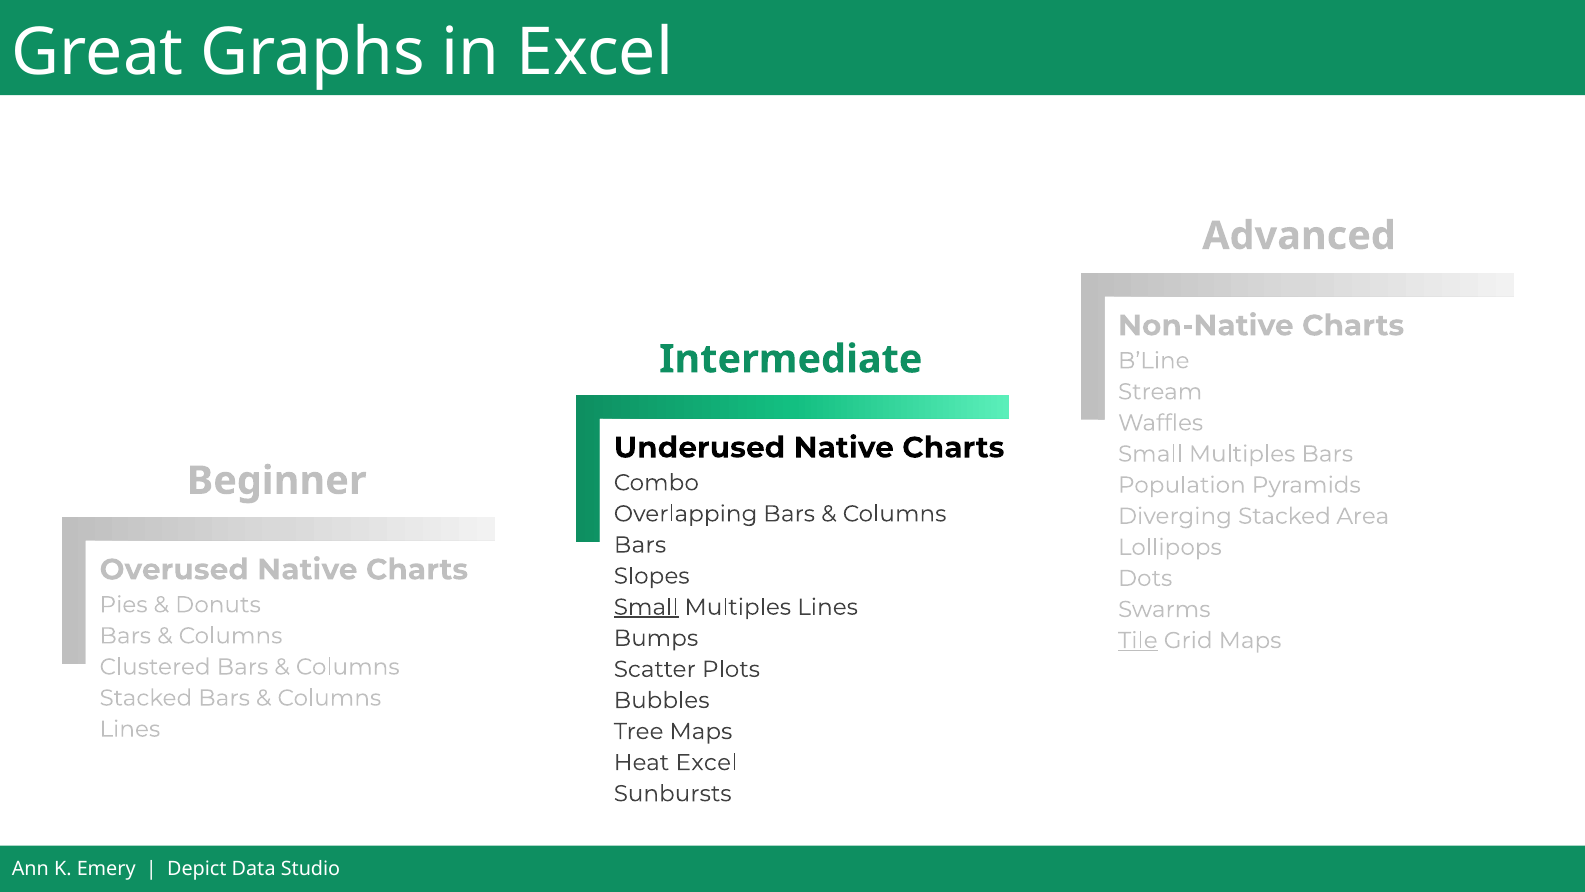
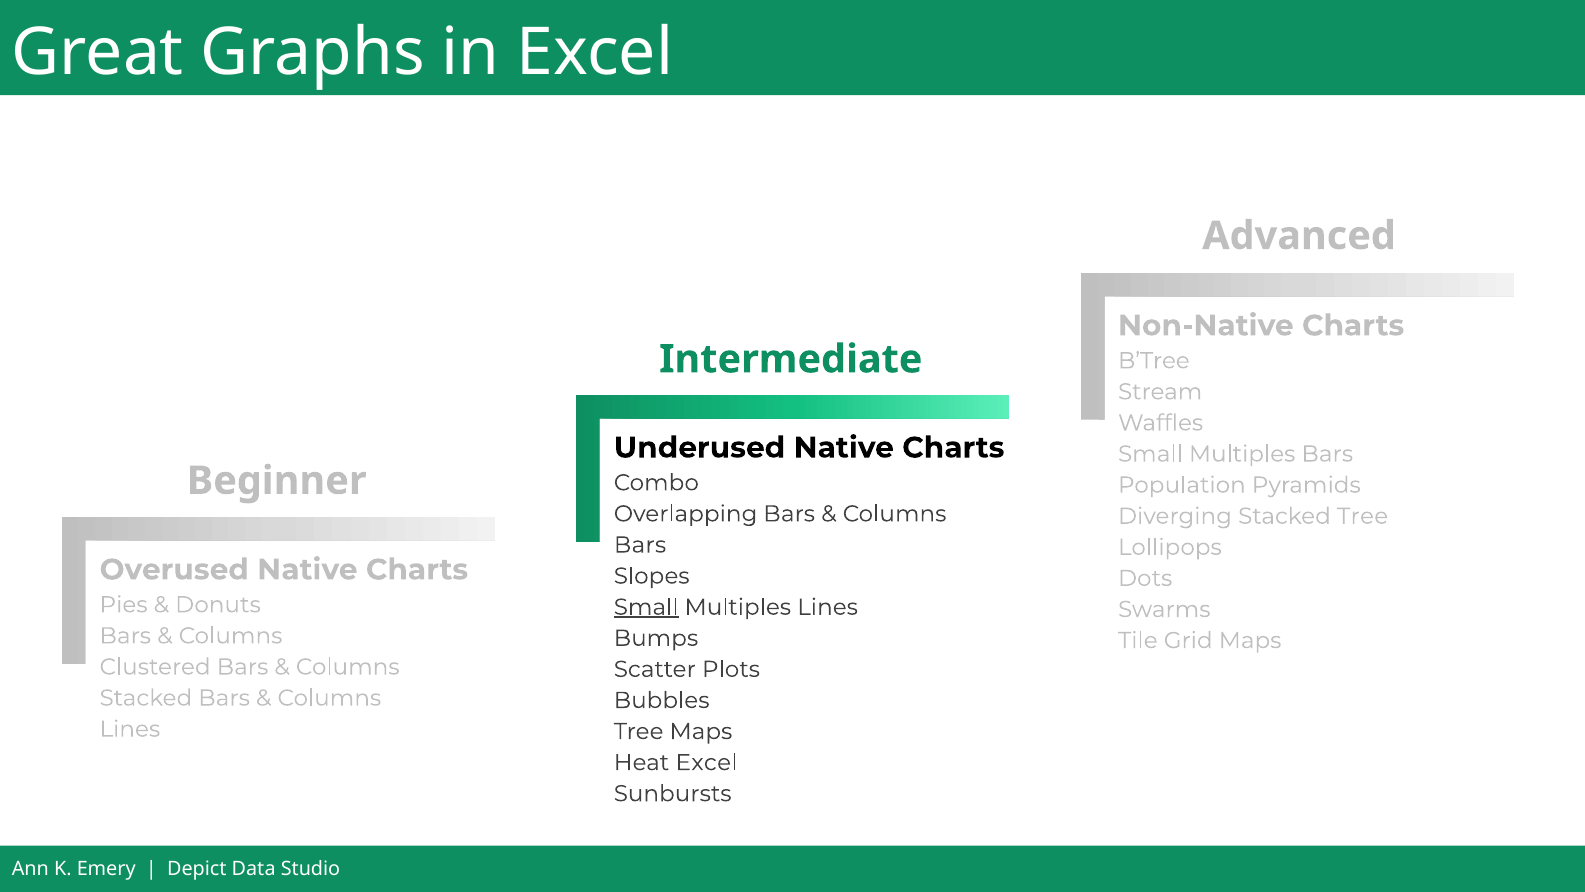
B’Line: B’Line -> B’Tree
Stacked Area: Area -> Tree
Tile underline: present -> none
